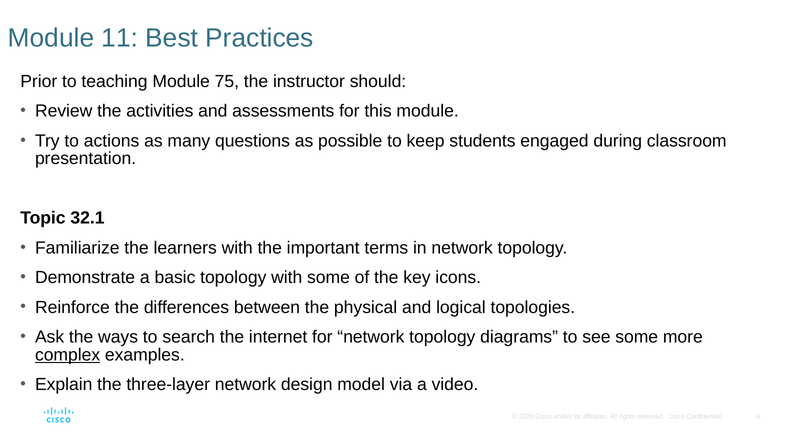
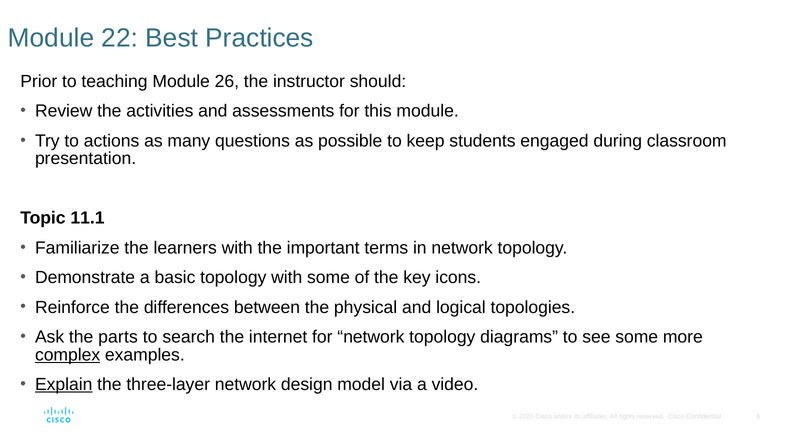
11: 11 -> 22
75: 75 -> 26
32.1: 32.1 -> 11.1
ways: ways -> parts
Explain underline: none -> present
